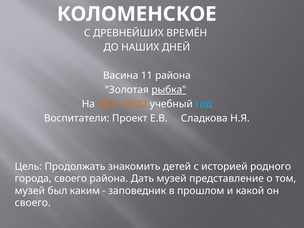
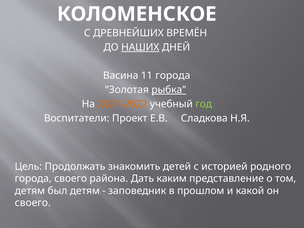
НАШИХ underline: none -> present
11 района: района -> города
год colour: light blue -> light green
Дать музей: музей -> каким
музей at (30, 191): музей -> детям
был каким: каким -> детям
